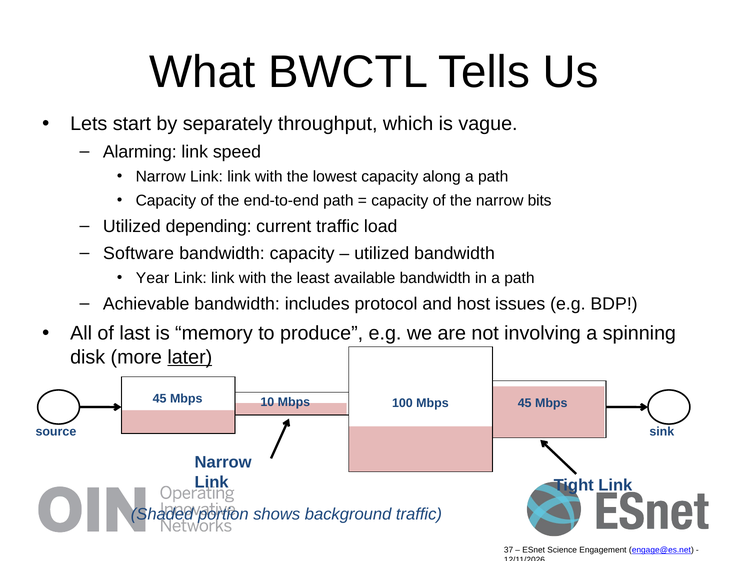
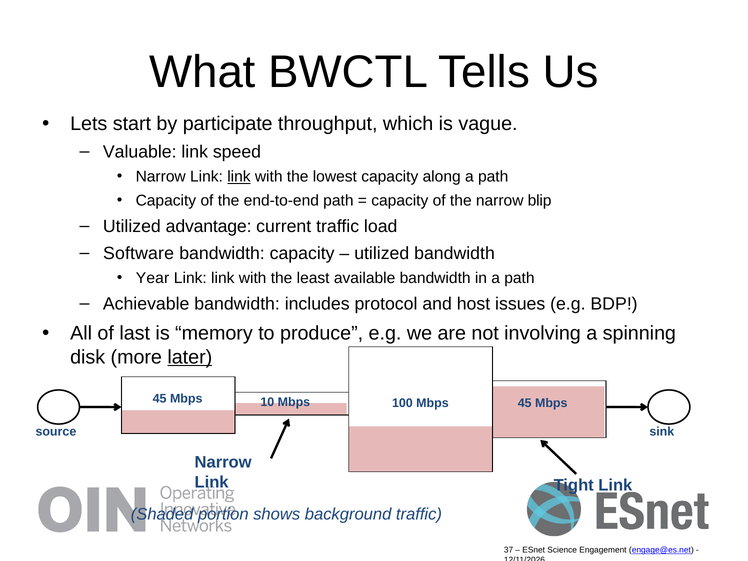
separately: separately -> participate
Alarming: Alarming -> Valuable
link at (239, 177) underline: none -> present
bits: bits -> blip
depending: depending -> advantage
